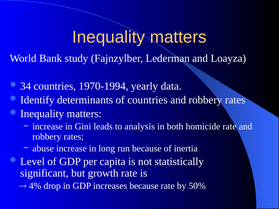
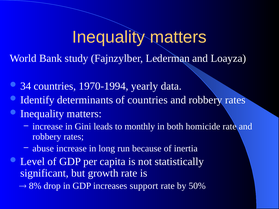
analysis: analysis -> monthly
4%: 4% -> 8%
increases because: because -> support
